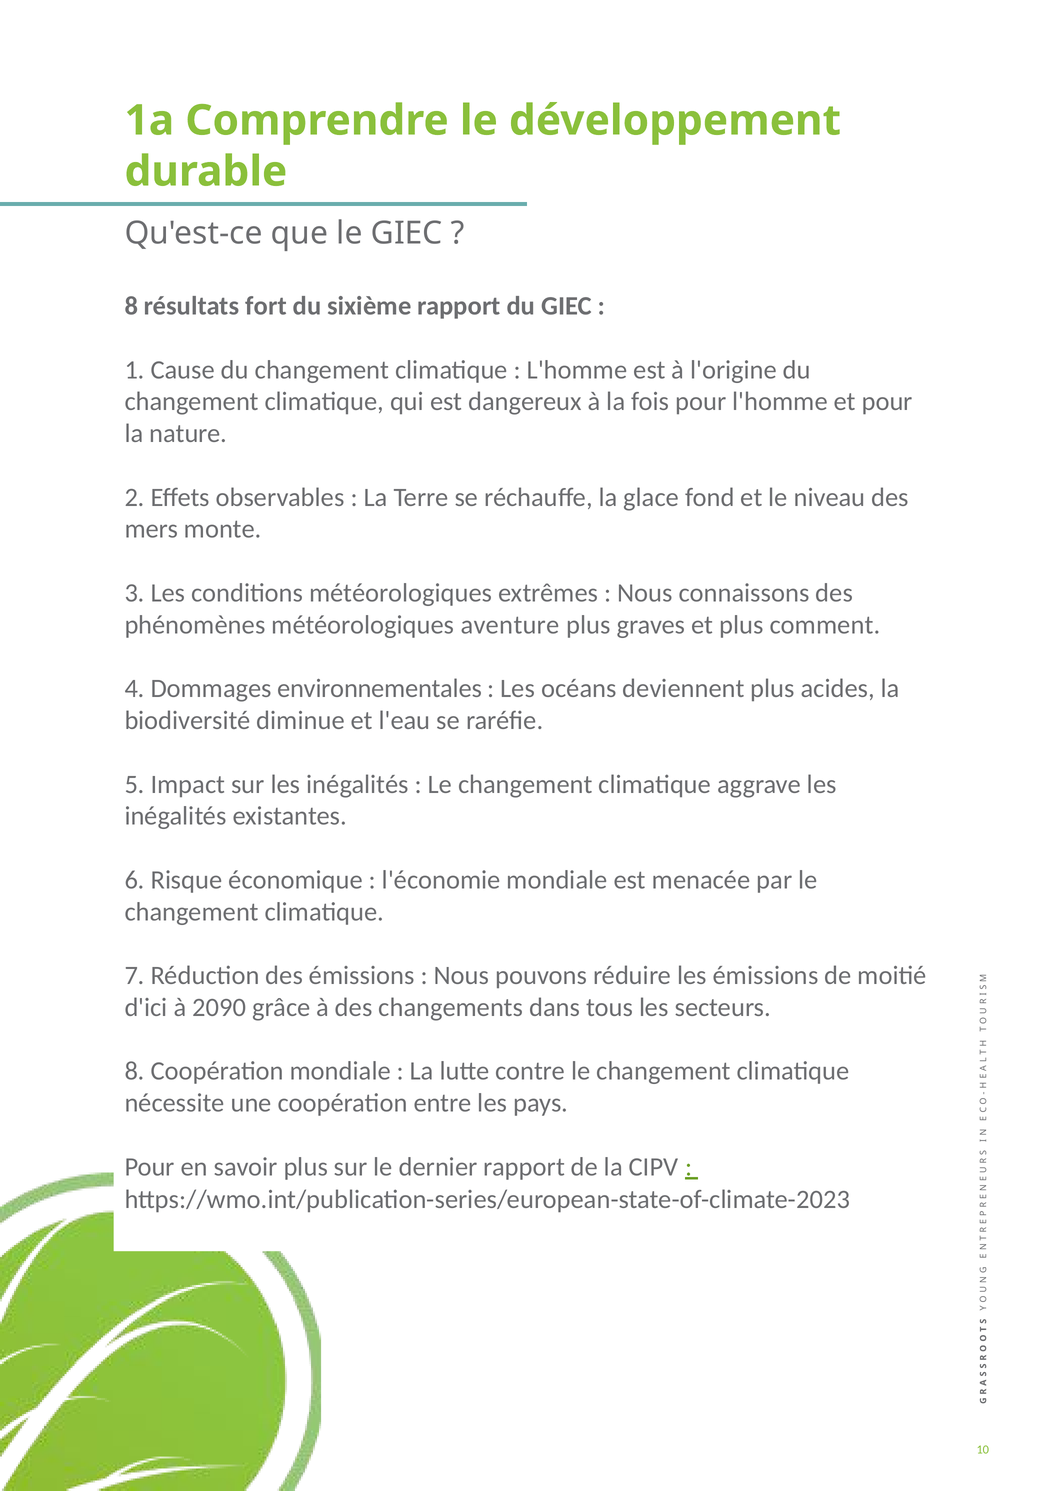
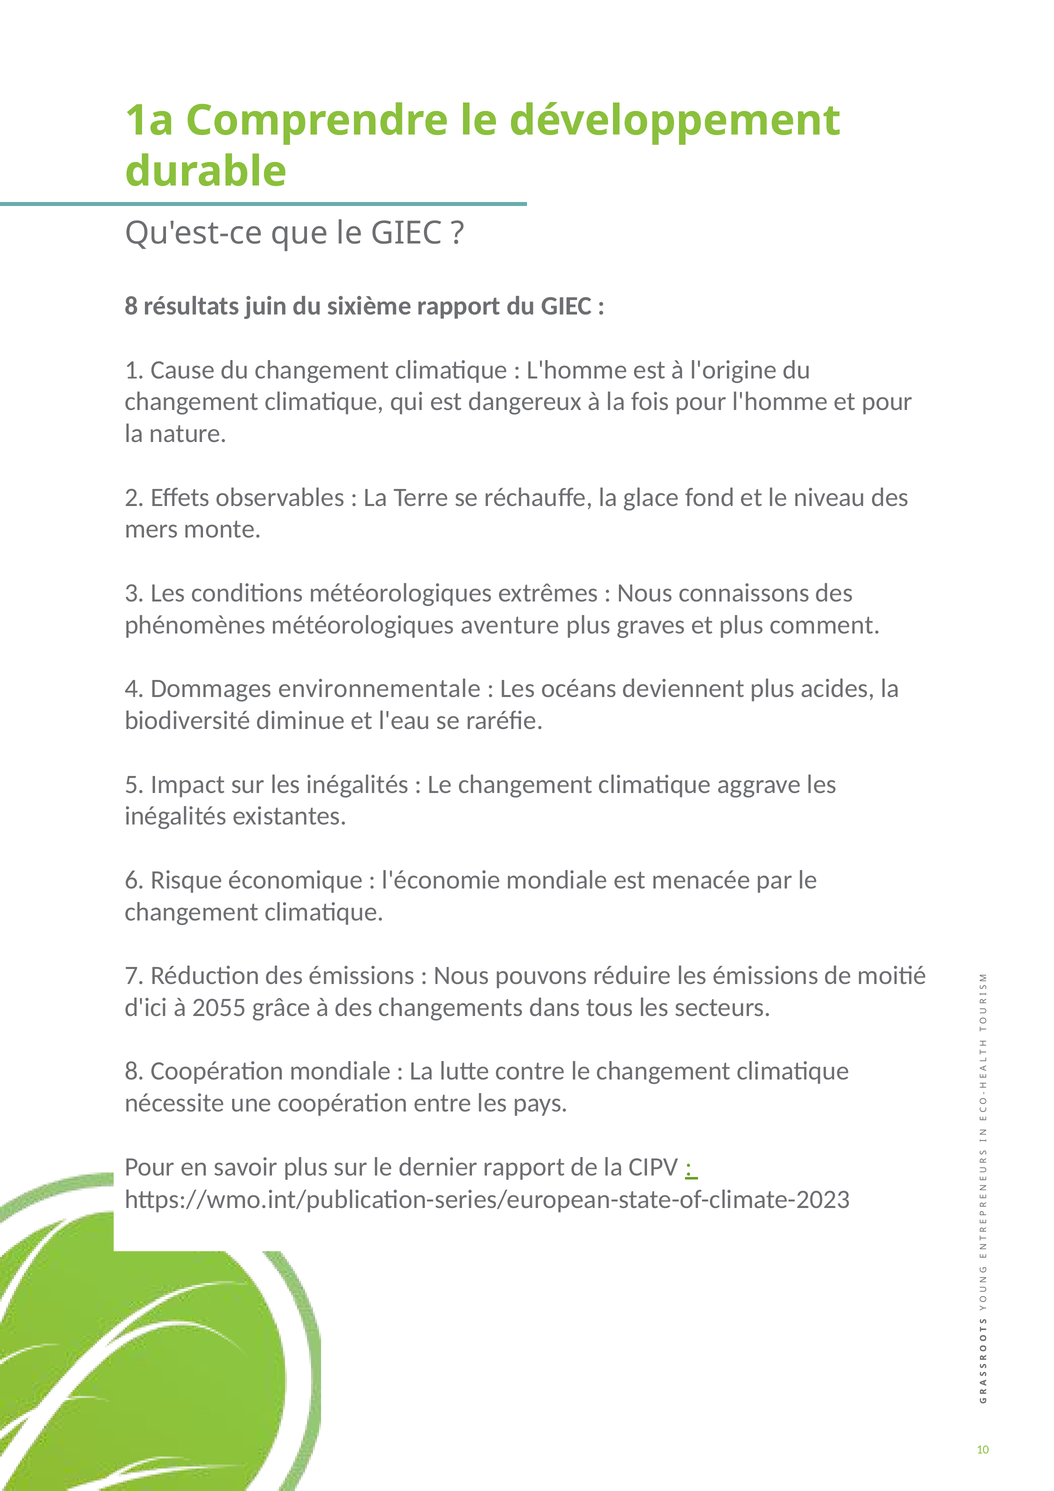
fort: fort -> juin
environnementales: environnementales -> environnementale
2090: 2090 -> 2055
